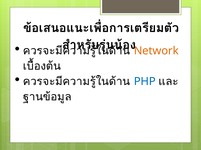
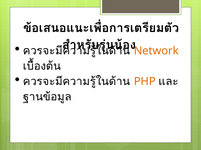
PHP colour: blue -> orange
